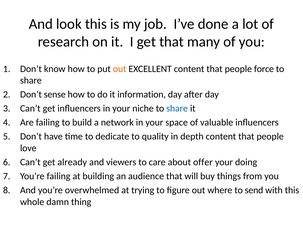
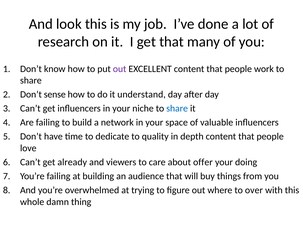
out at (120, 69) colour: orange -> purple
force: force -> work
information: information -> understand
send: send -> over
